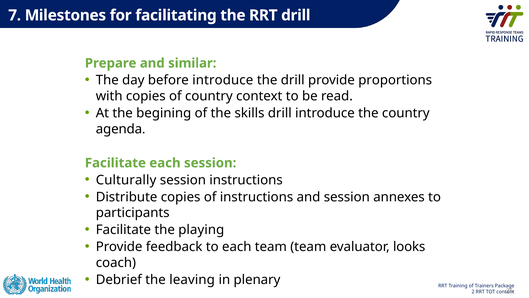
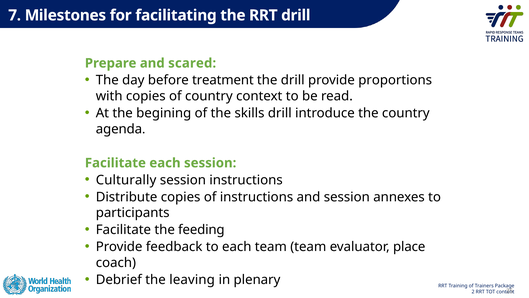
similar: similar -> scared
before introduce: introduce -> treatment
playing: playing -> feeding
looks: looks -> place
